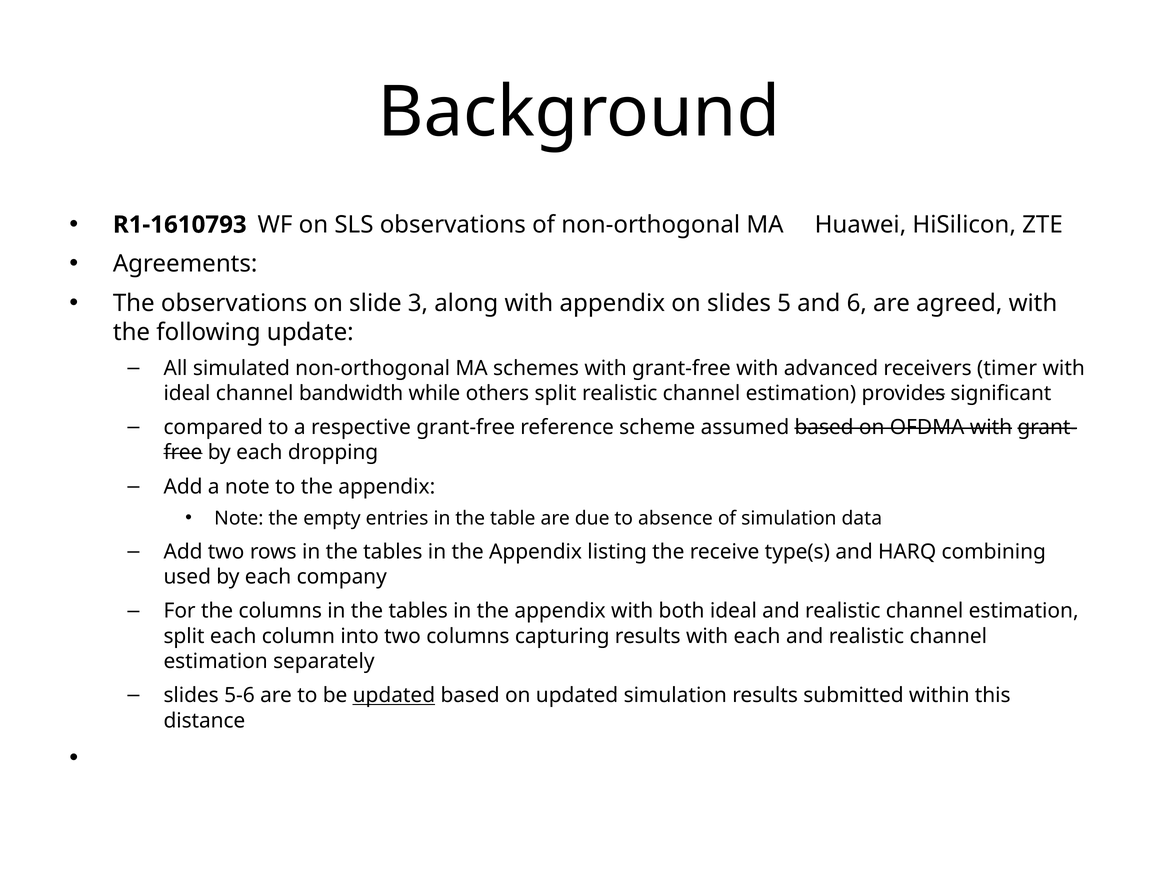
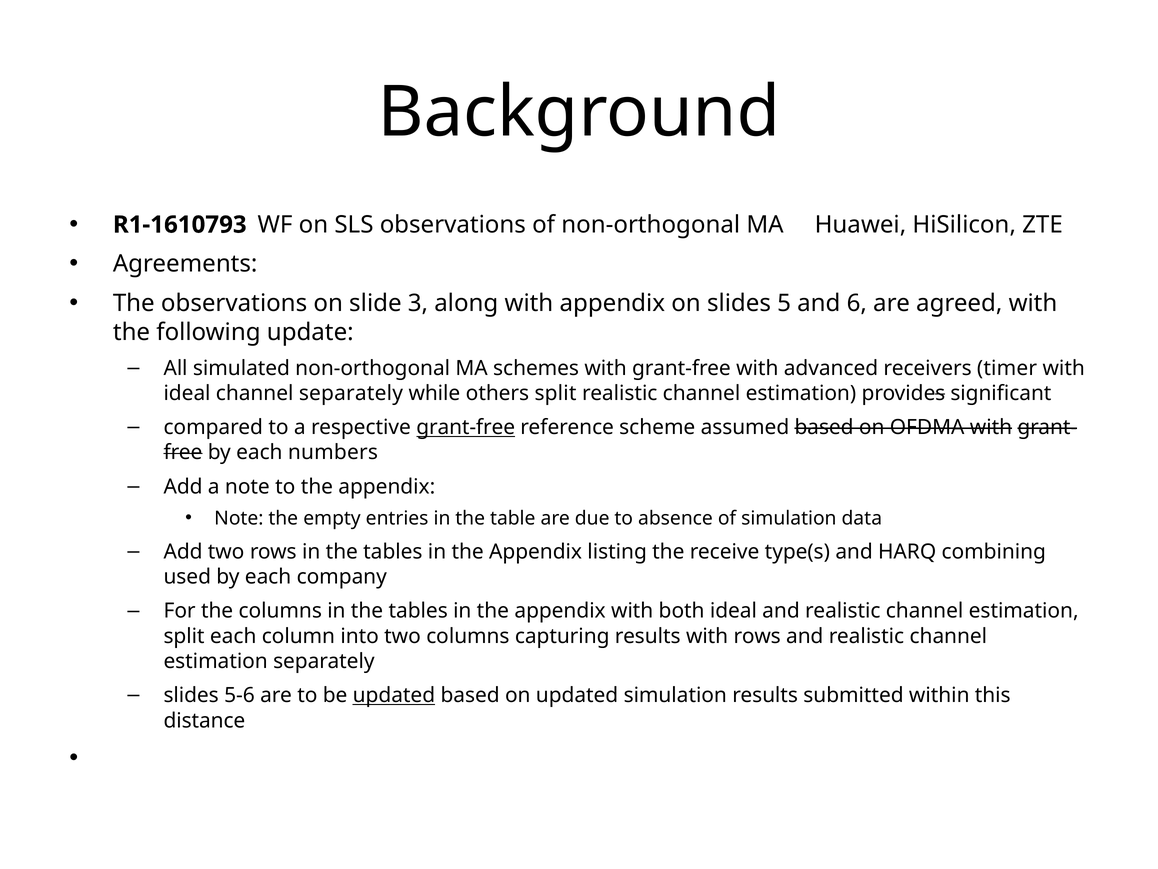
channel bandwidth: bandwidth -> separately
grant-free at (466, 427) underline: none -> present
dropping: dropping -> numbers
with each: each -> rows
